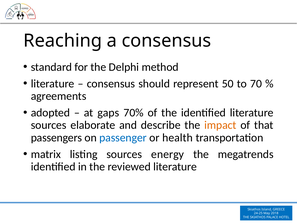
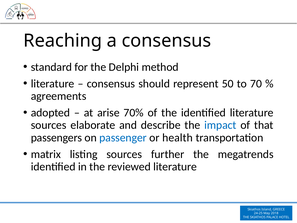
gaps: gaps -> arise
impact colour: orange -> blue
energy: energy -> further
